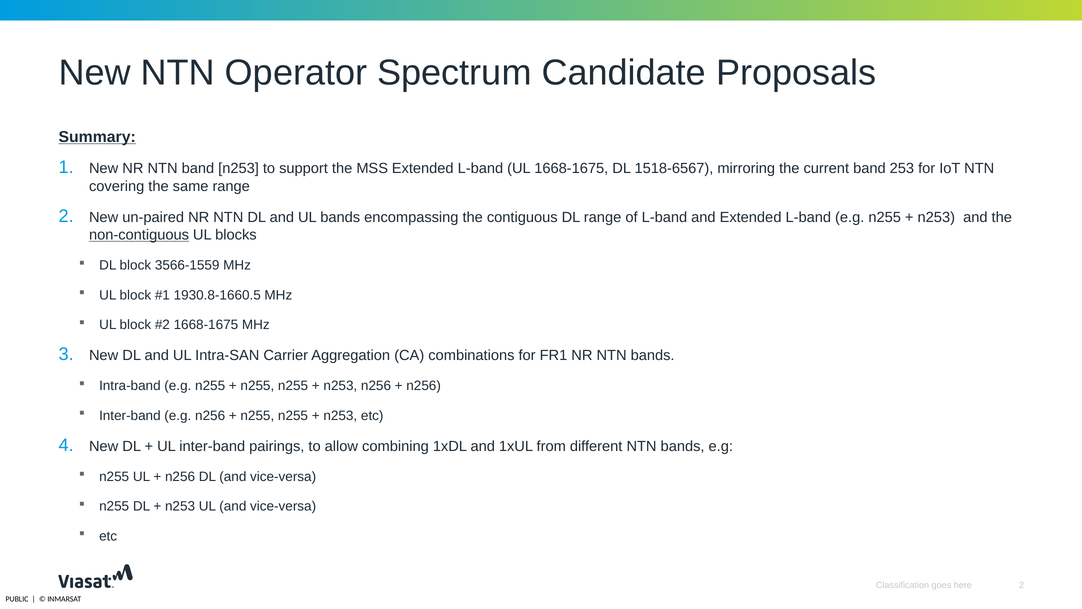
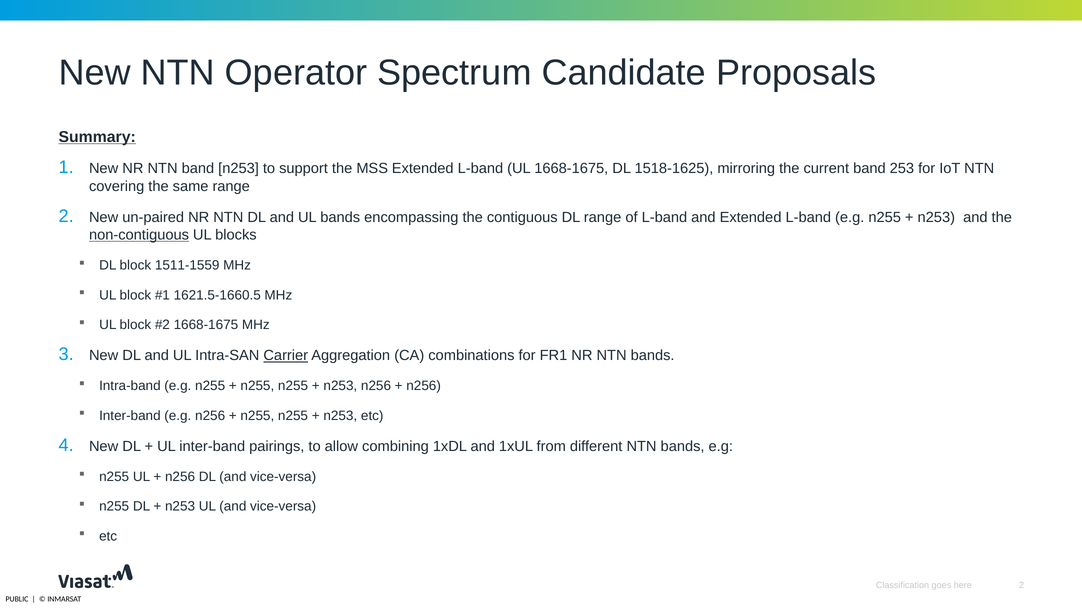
1518-6567: 1518-6567 -> 1518-1625
3566-1559: 3566-1559 -> 1511-1559
1930.8-1660.5: 1930.8-1660.5 -> 1621.5-1660.5
Carrier underline: none -> present
